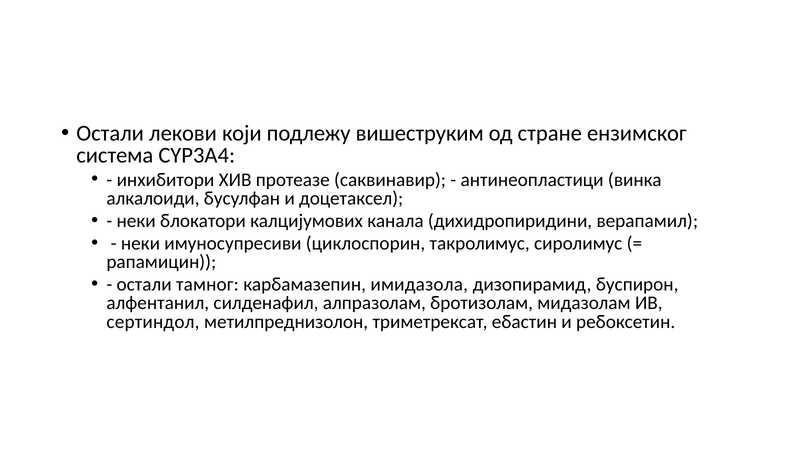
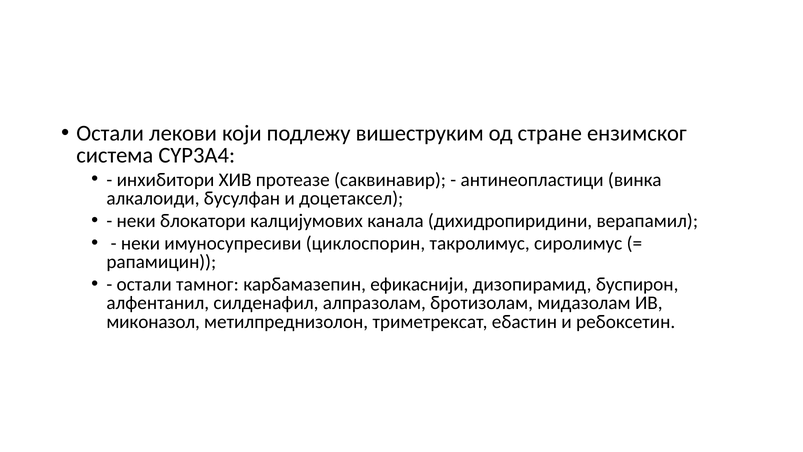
имидазола: имидазола -> ефикаснији
сертиндол: сертиндол -> миконазол
